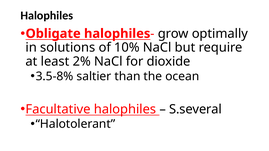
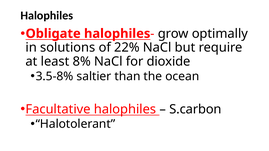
10%: 10% -> 22%
2%: 2% -> 8%
S.several: S.several -> S.carbon
